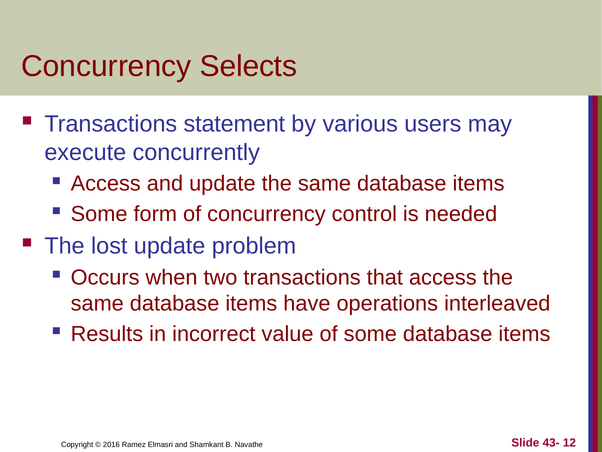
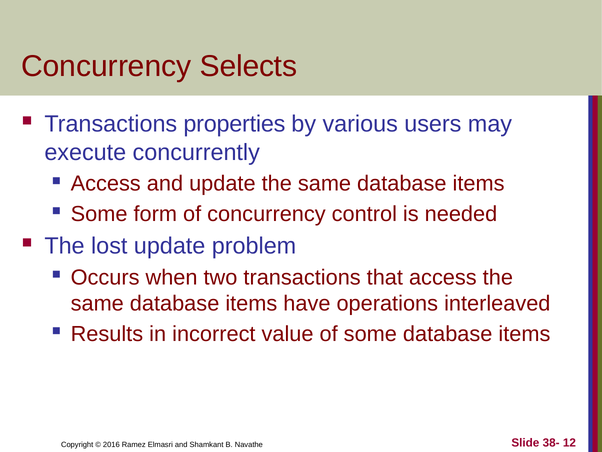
statement: statement -> properties
43-: 43- -> 38-
